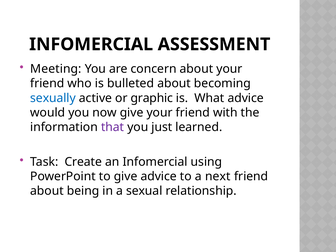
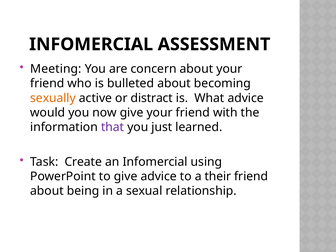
sexually colour: blue -> orange
graphic: graphic -> distract
next: next -> their
